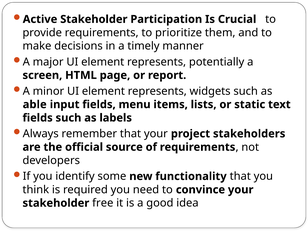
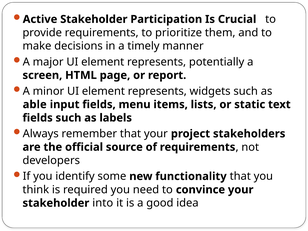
free: free -> into
